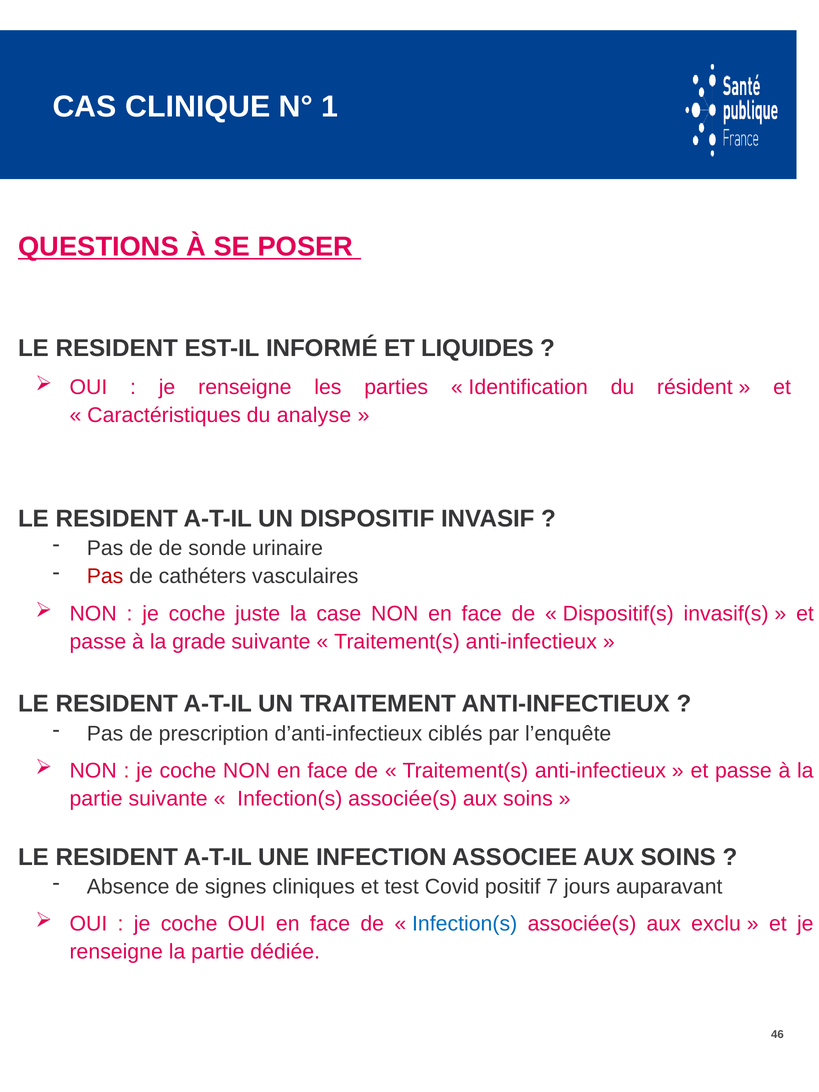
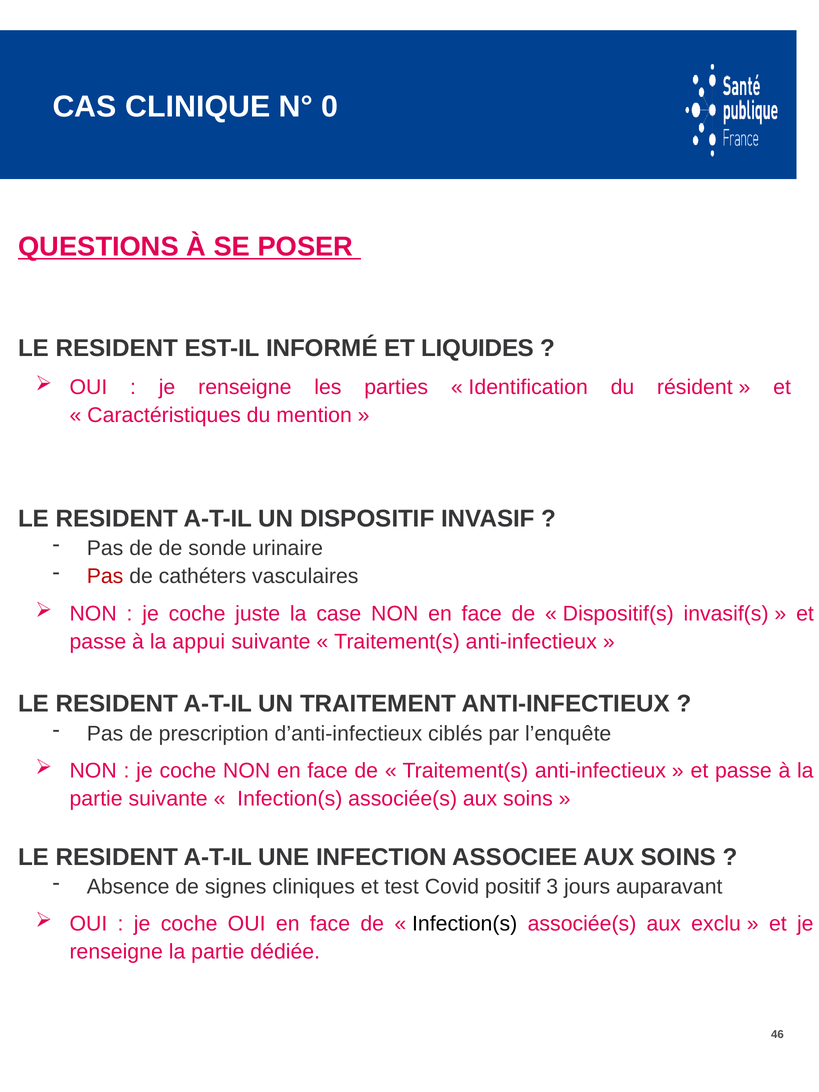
1: 1 -> 0
analyse: analyse -> mention
grade: grade -> appui
7: 7 -> 3
Infection(s at (465, 924) colour: blue -> black
